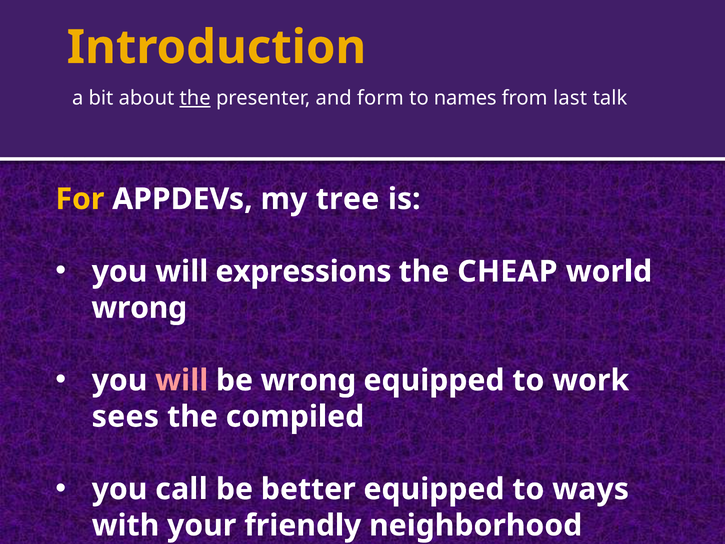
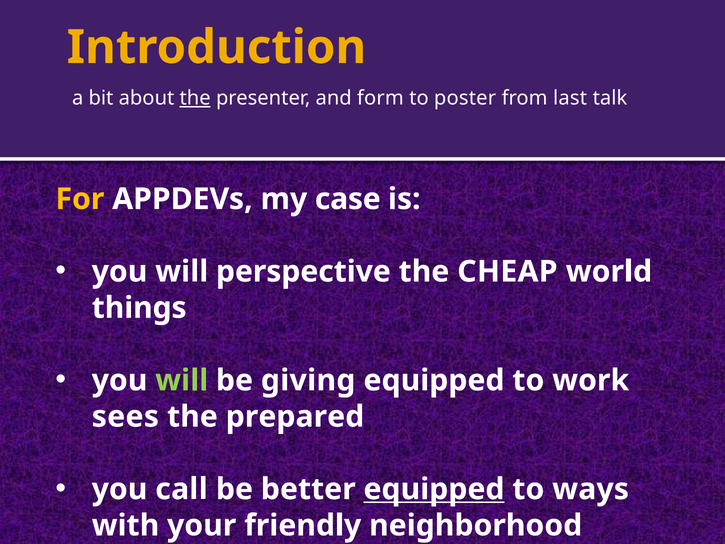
names: names -> poster
tree: tree -> case
expressions: expressions -> perspective
wrong at (139, 308): wrong -> things
will at (182, 380) colour: pink -> light green
be wrong: wrong -> giving
compiled: compiled -> prepared
equipped at (434, 489) underline: none -> present
